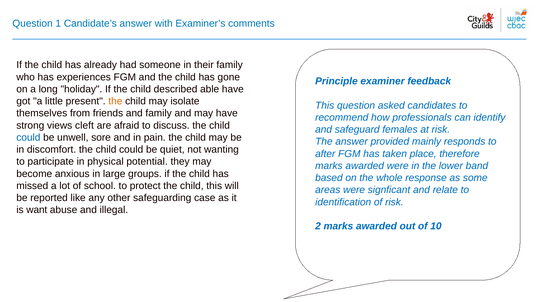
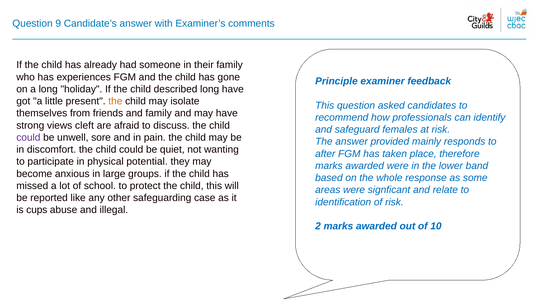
1: 1 -> 9
described able: able -> long
could at (28, 137) colour: blue -> purple
want: want -> cups
